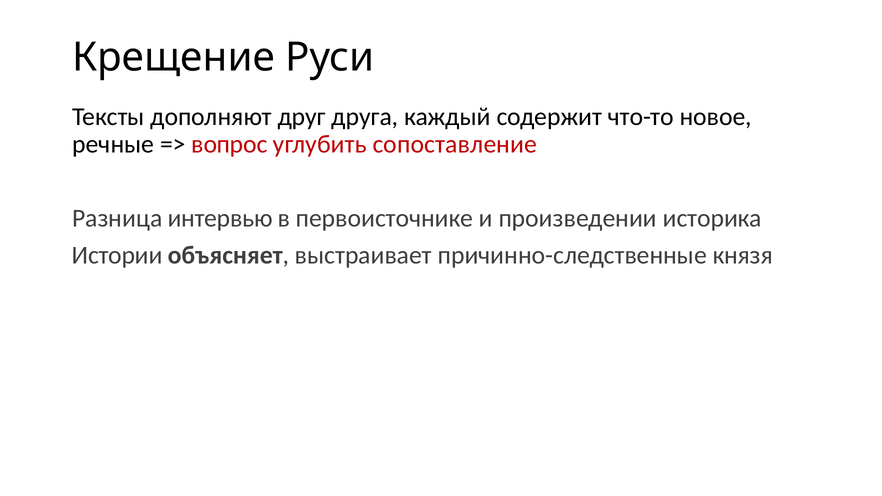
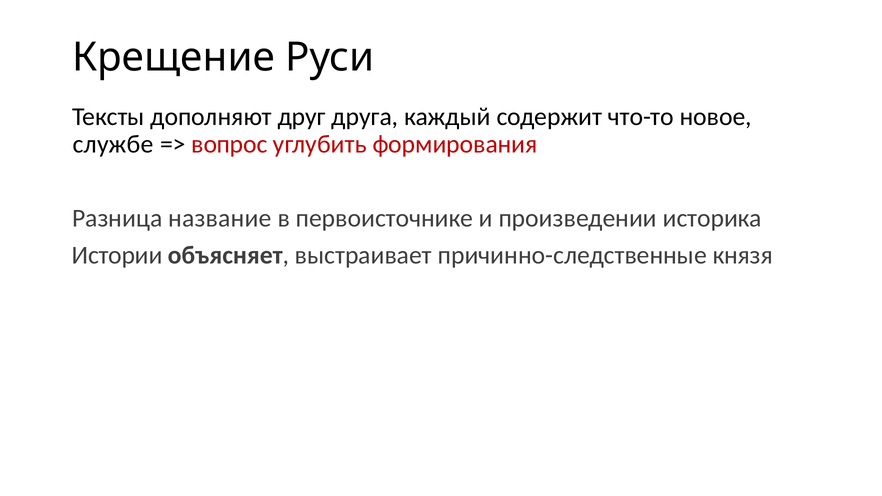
речные: речные -> службе
сопоставление: сопоставление -> формирования
интервью: интервью -> название
